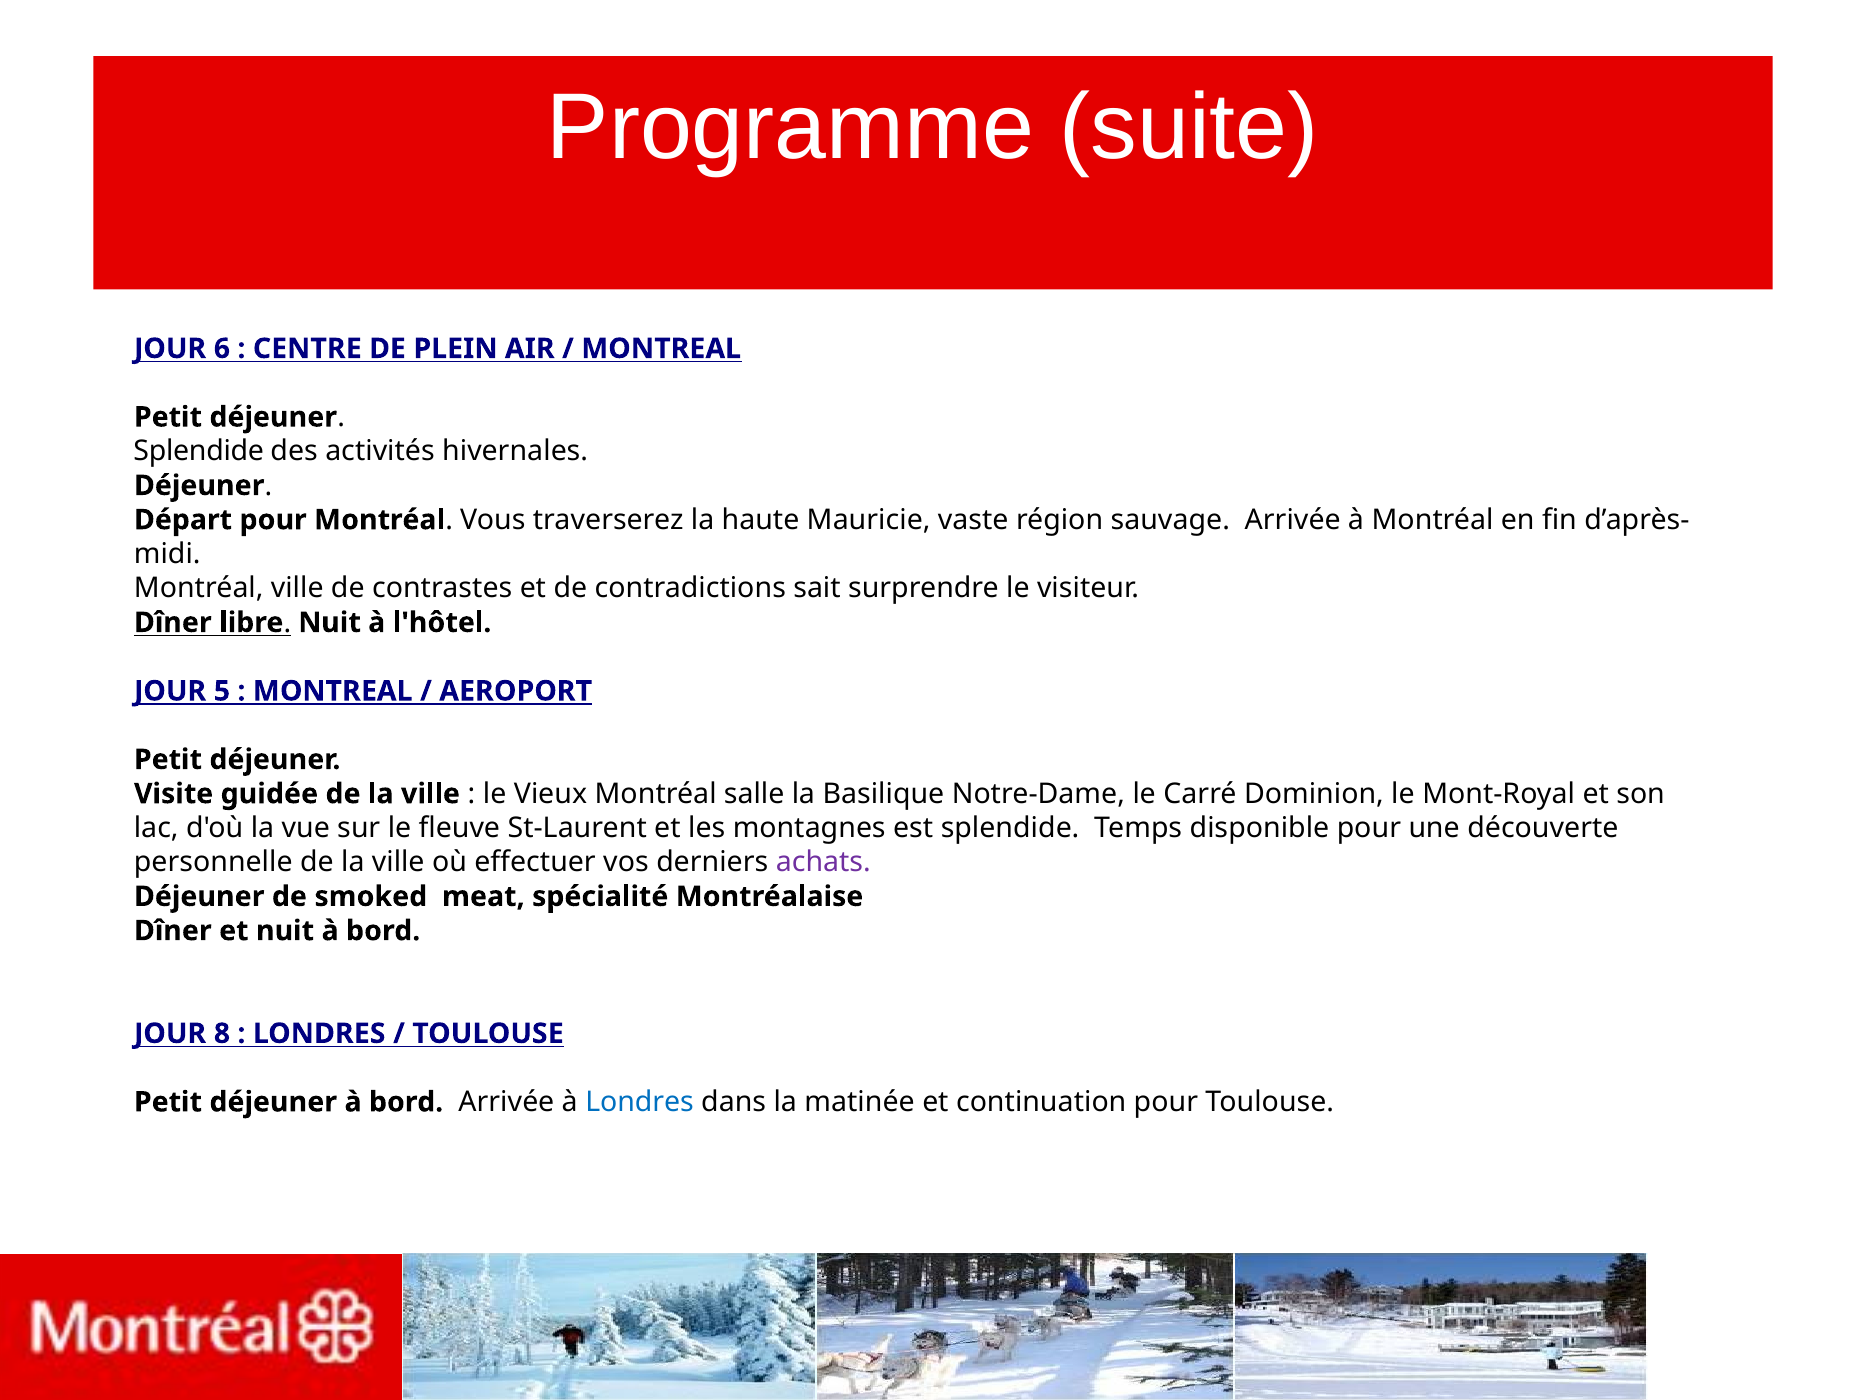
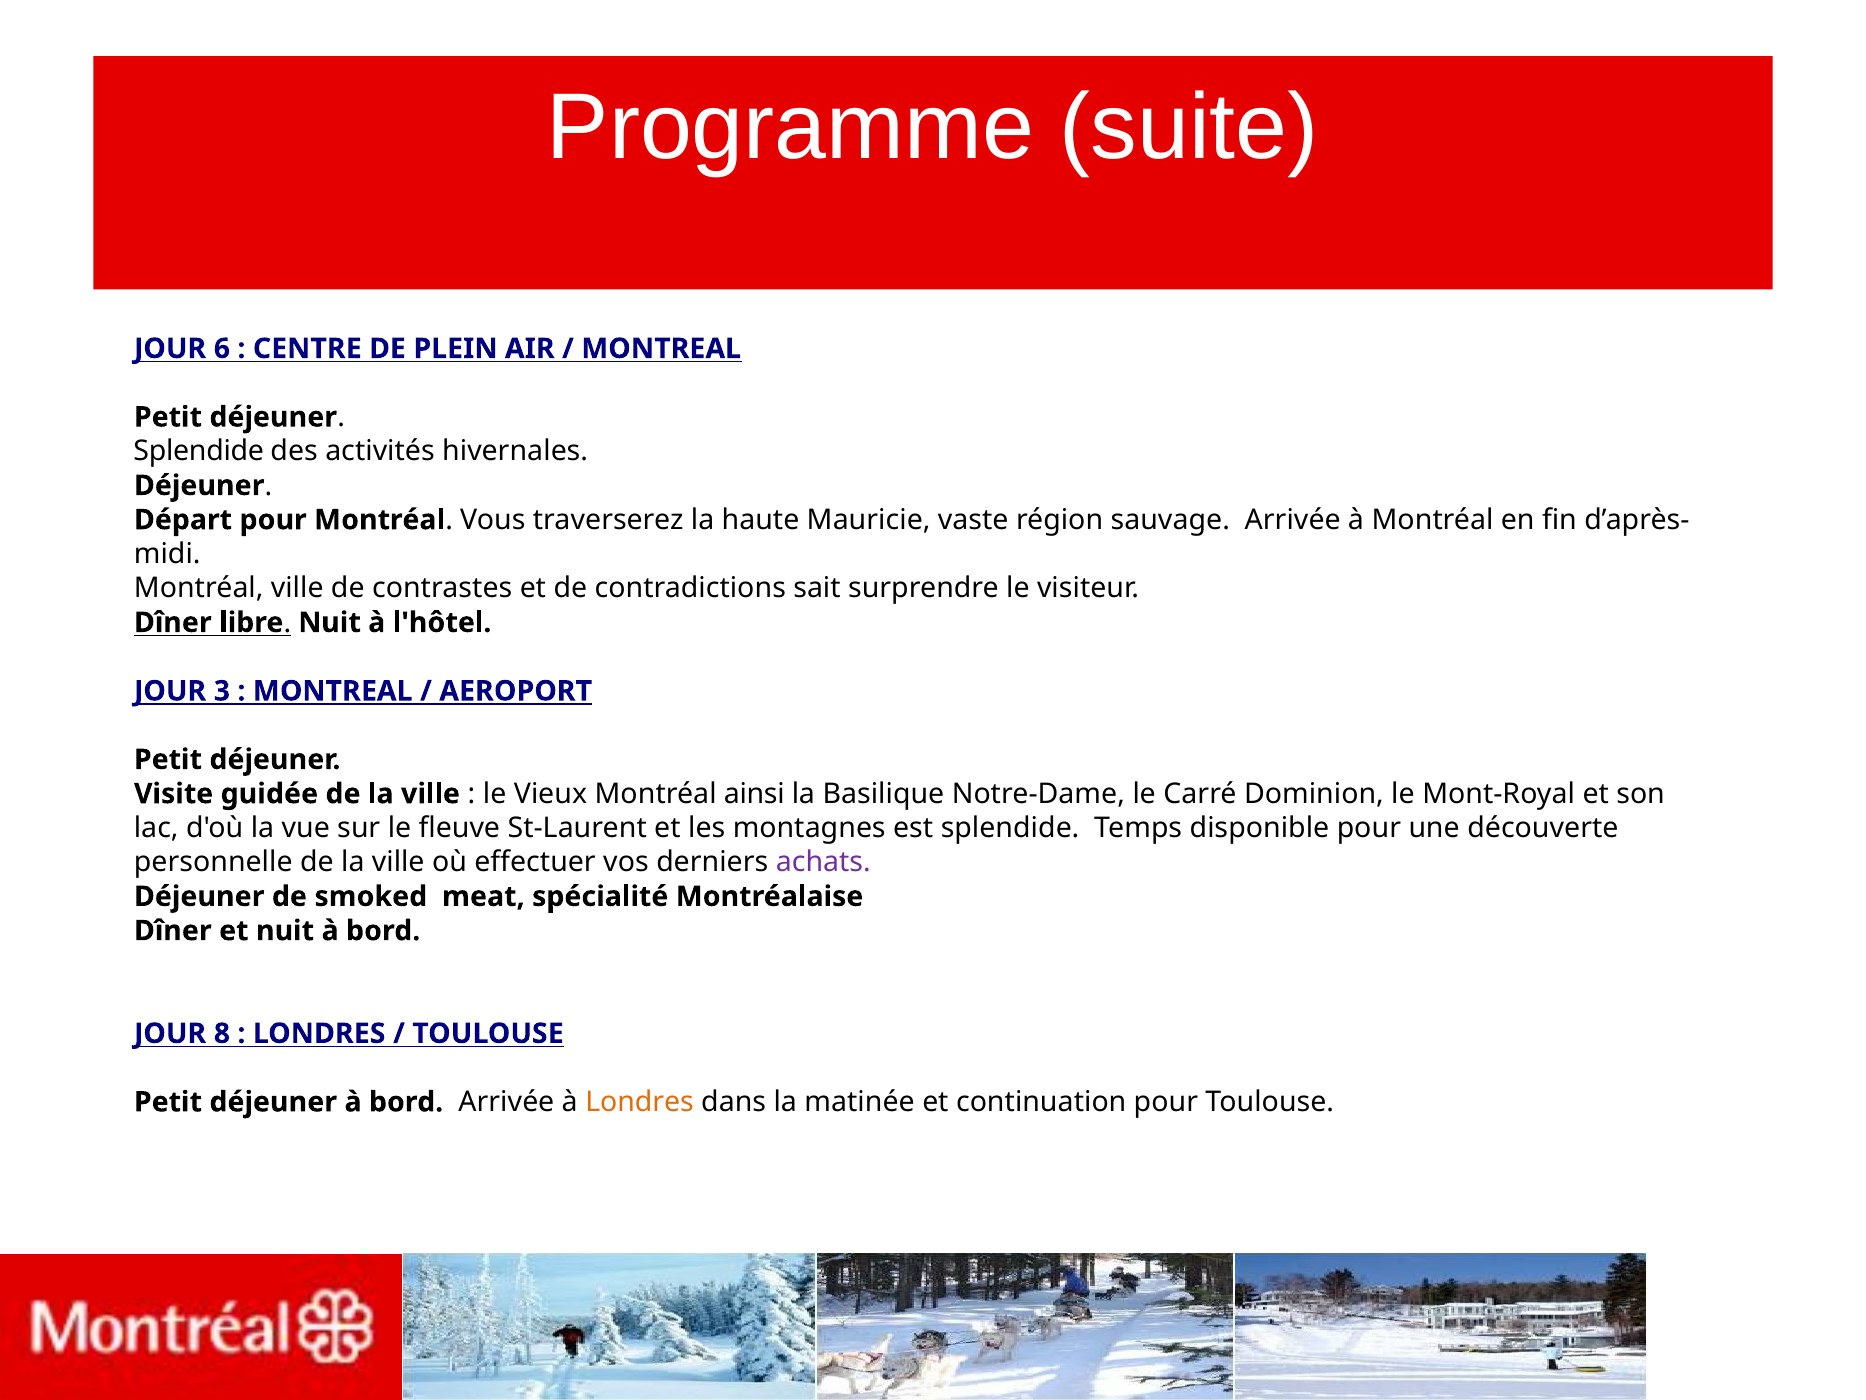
5: 5 -> 3
salle: salle -> ainsi
Londres at (640, 1102) colour: blue -> orange
